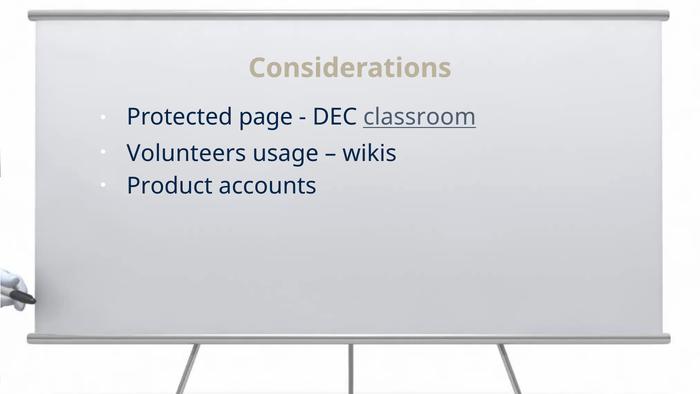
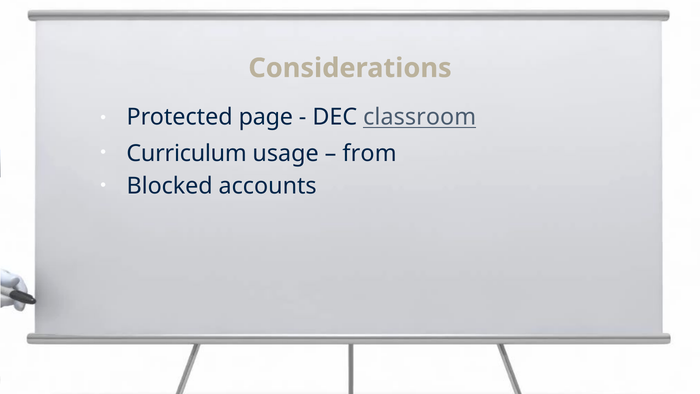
Volunteers: Volunteers -> Curriculum
wikis: wikis -> from
Product: Product -> Blocked
